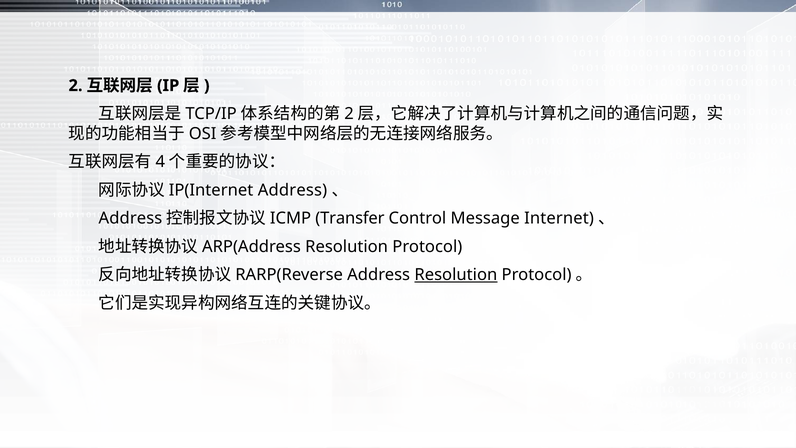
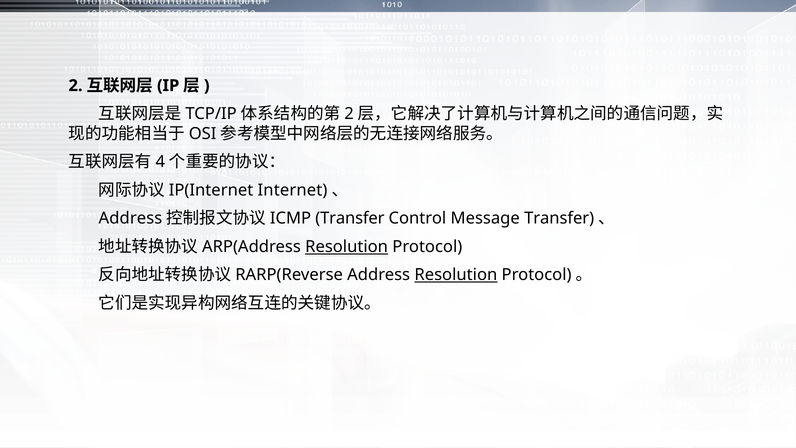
Address at (292, 190): Address -> Internet
Message Internet: Internet -> Transfer
Resolution at (347, 246) underline: none -> present
